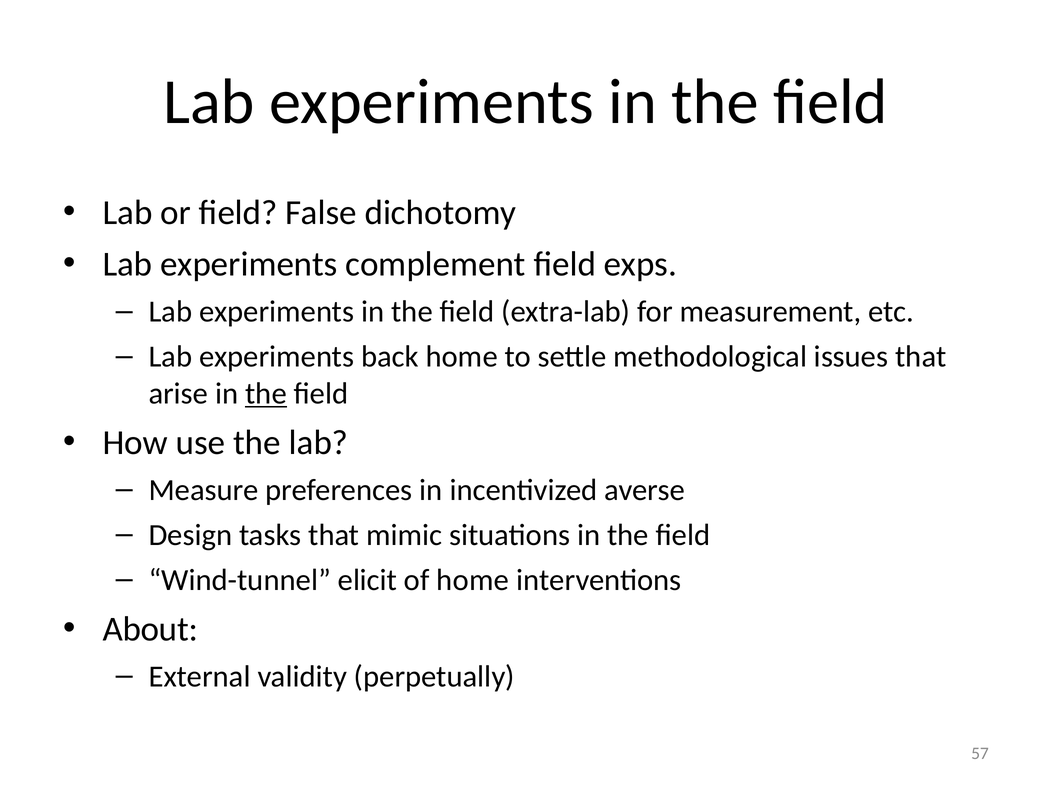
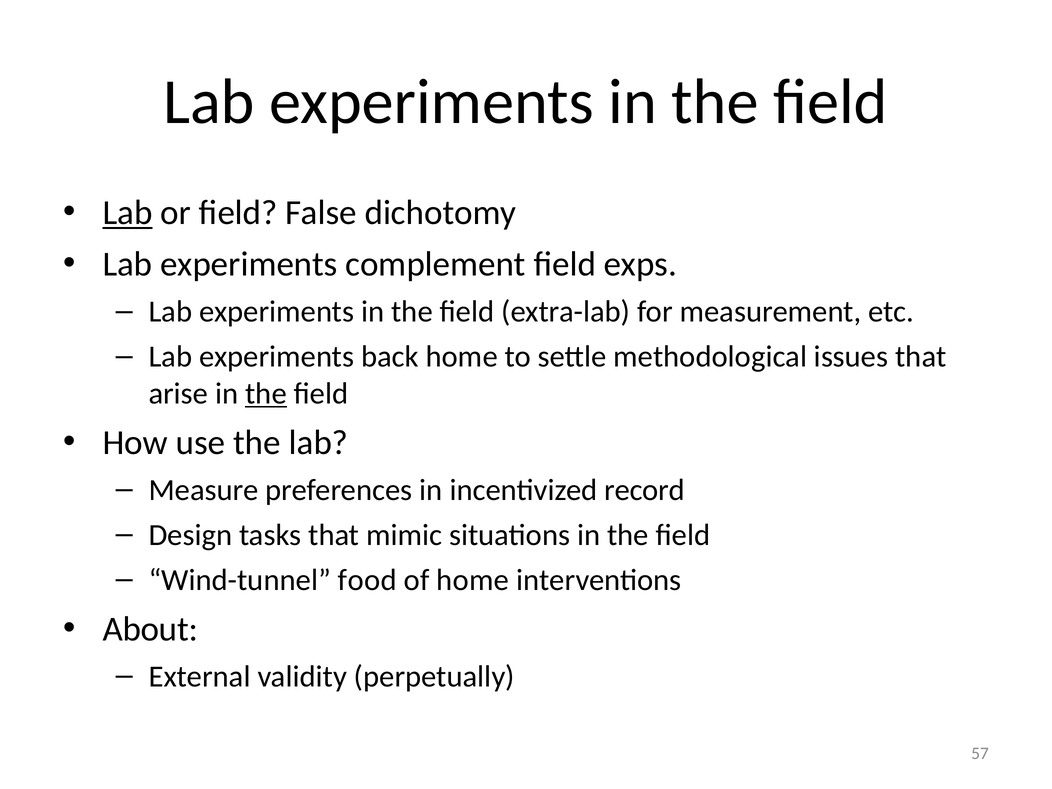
Lab at (128, 213) underline: none -> present
averse: averse -> record
elicit: elicit -> food
